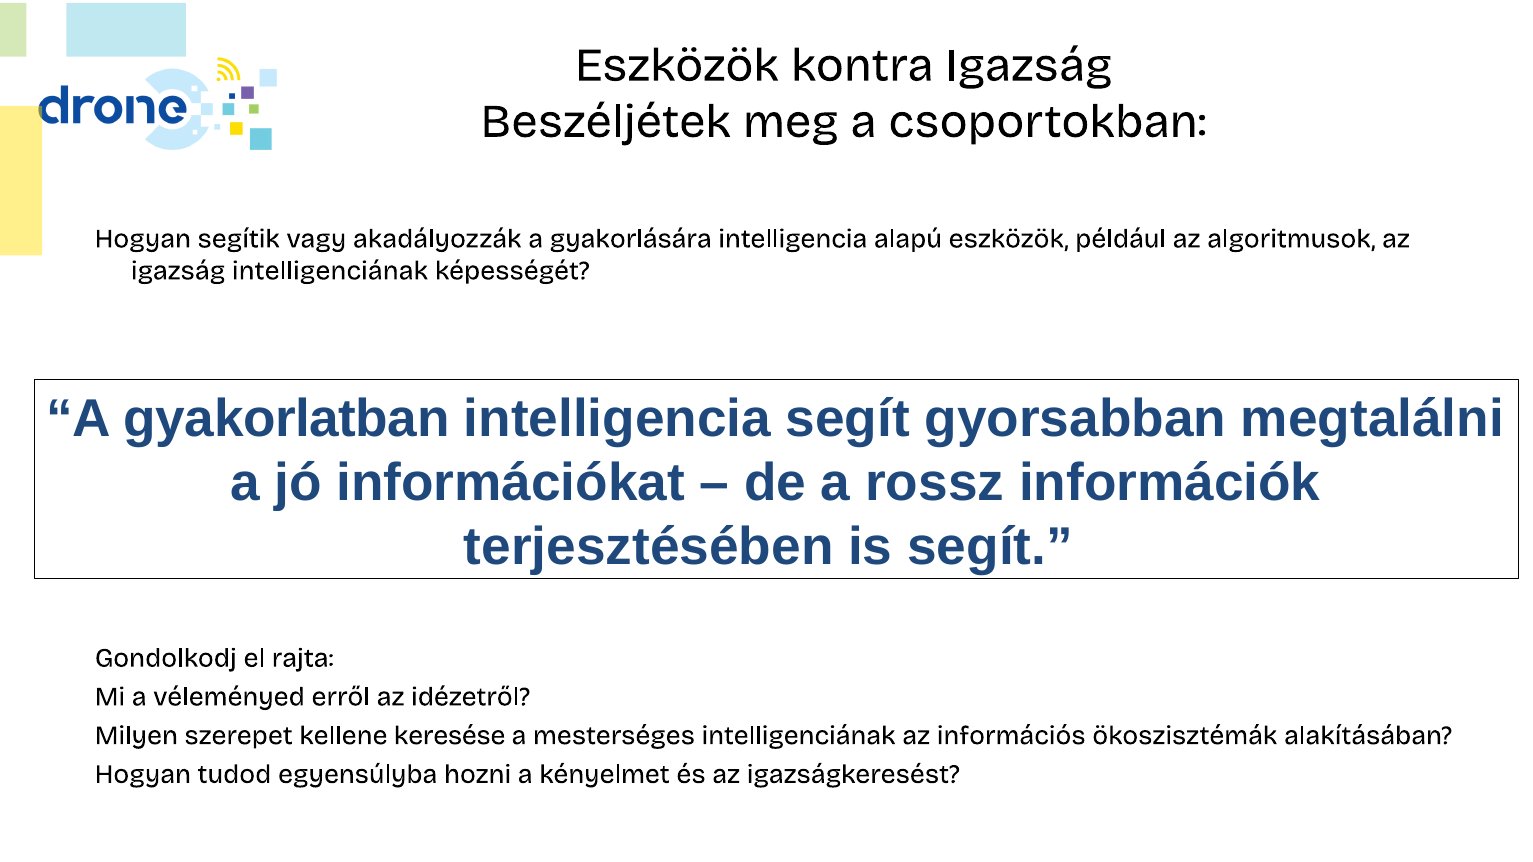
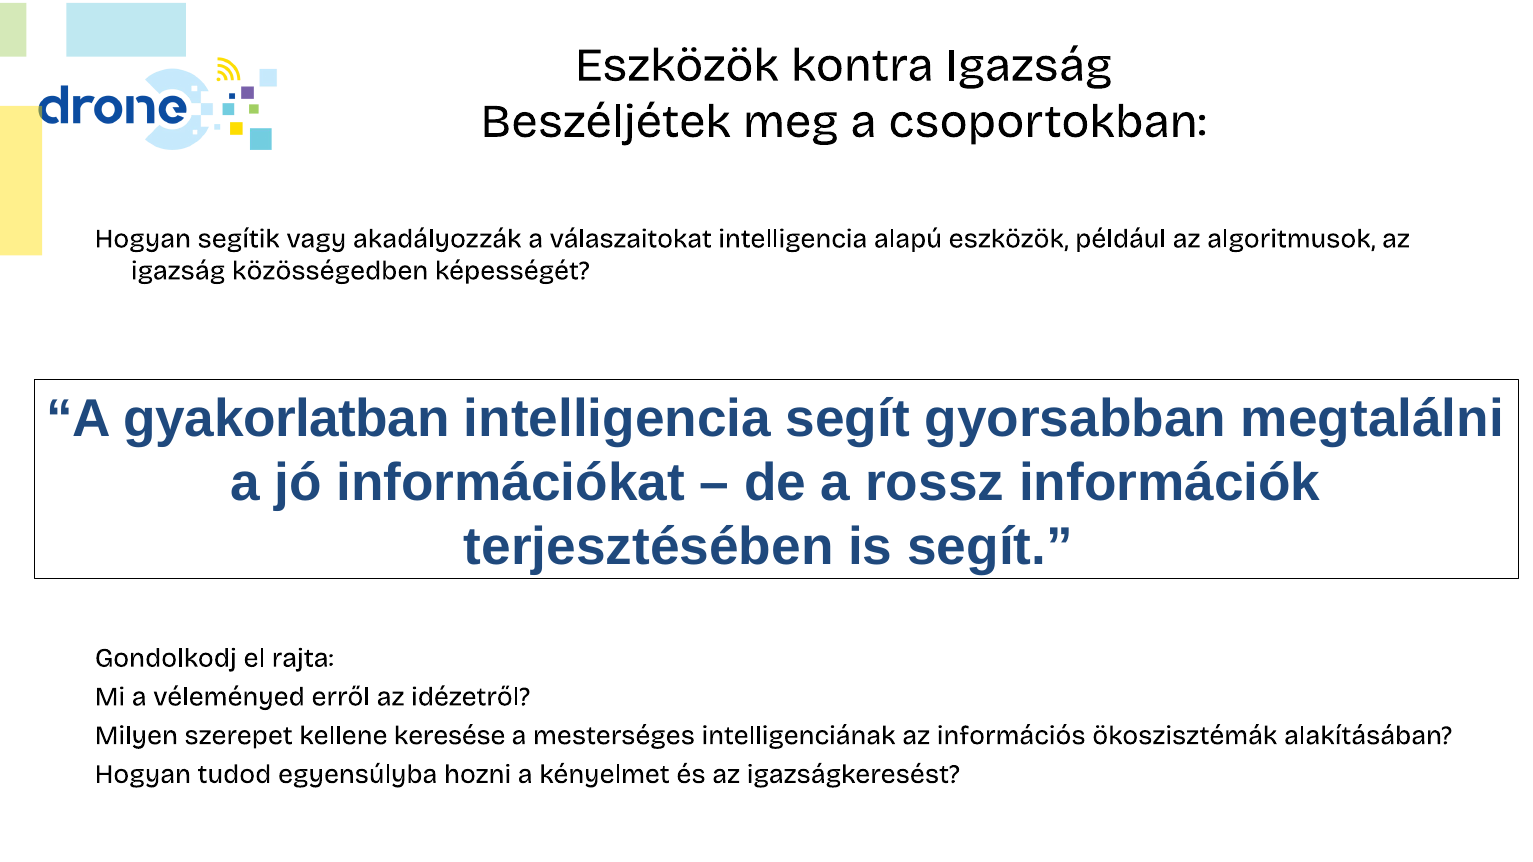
gyakorlására: gyakorlására -> válaszaitokat
igazság intelligenciának: intelligenciának -> közösségedben
